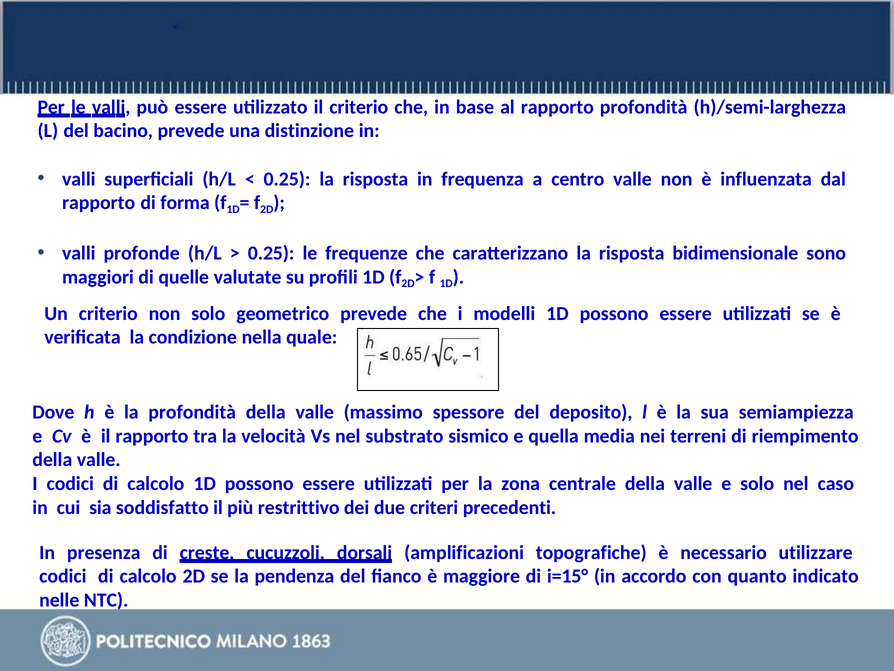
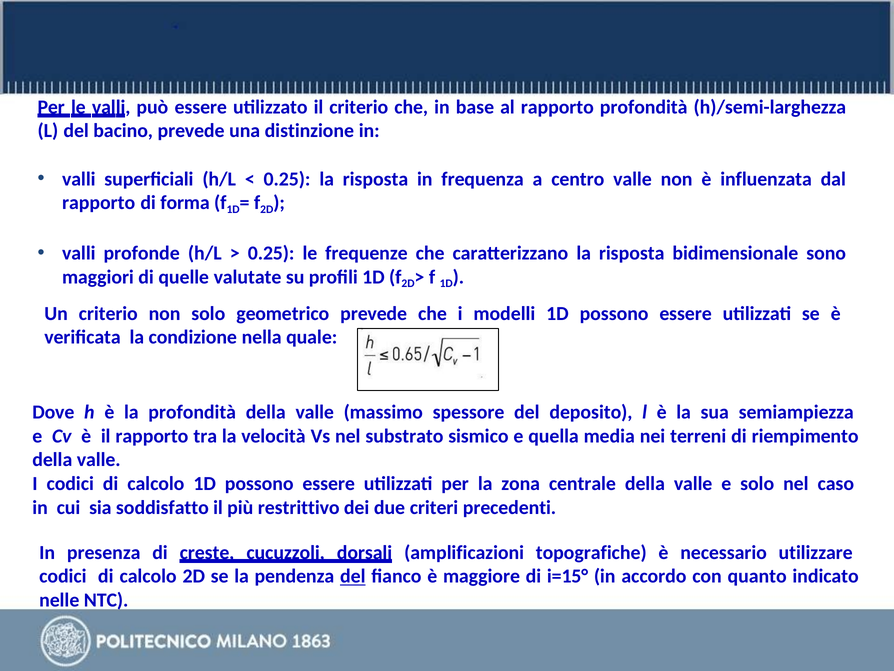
del at (353, 576) underline: none -> present
